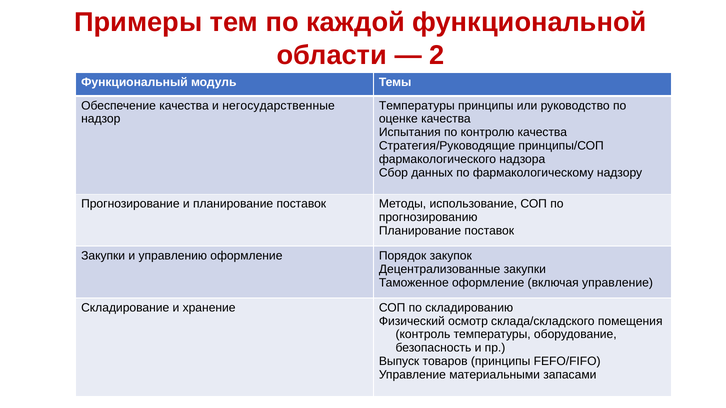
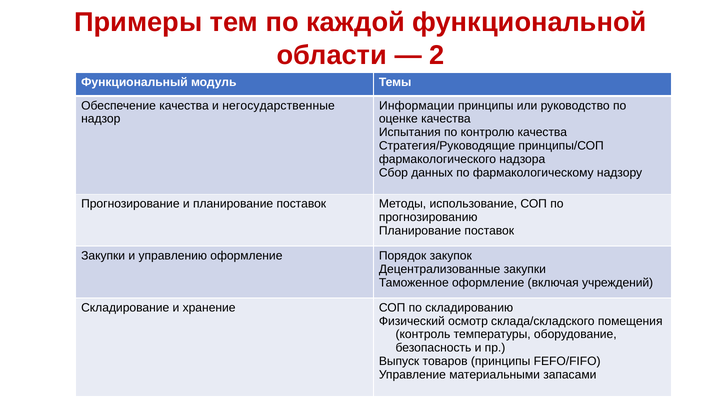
Температуры at (417, 106): Температуры -> Информации
включая управление: управление -> учреждений
